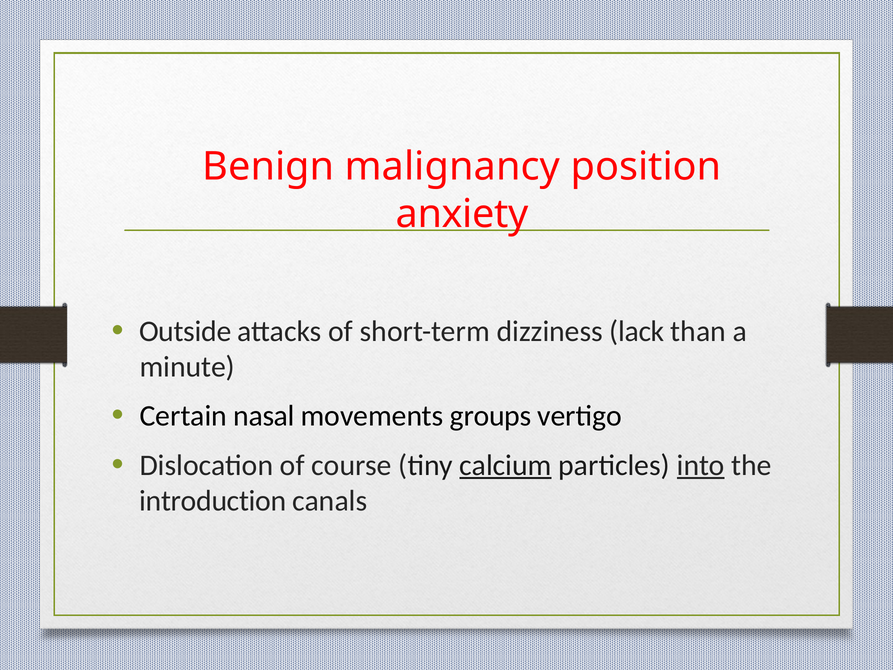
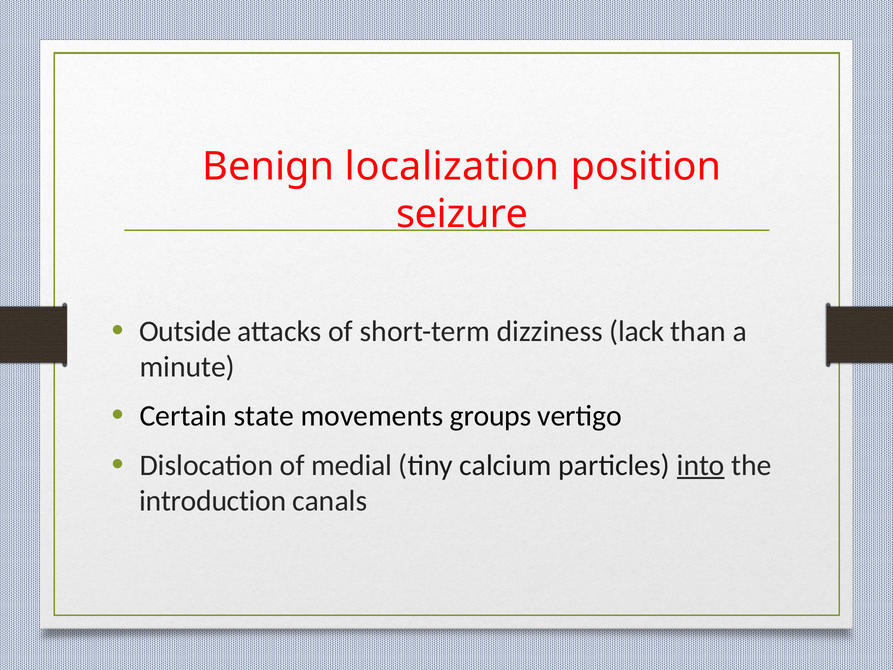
malignancy: malignancy -> localization
anxiety: anxiety -> seizure
nasal: nasal -> state
course: course -> medial
calcium underline: present -> none
